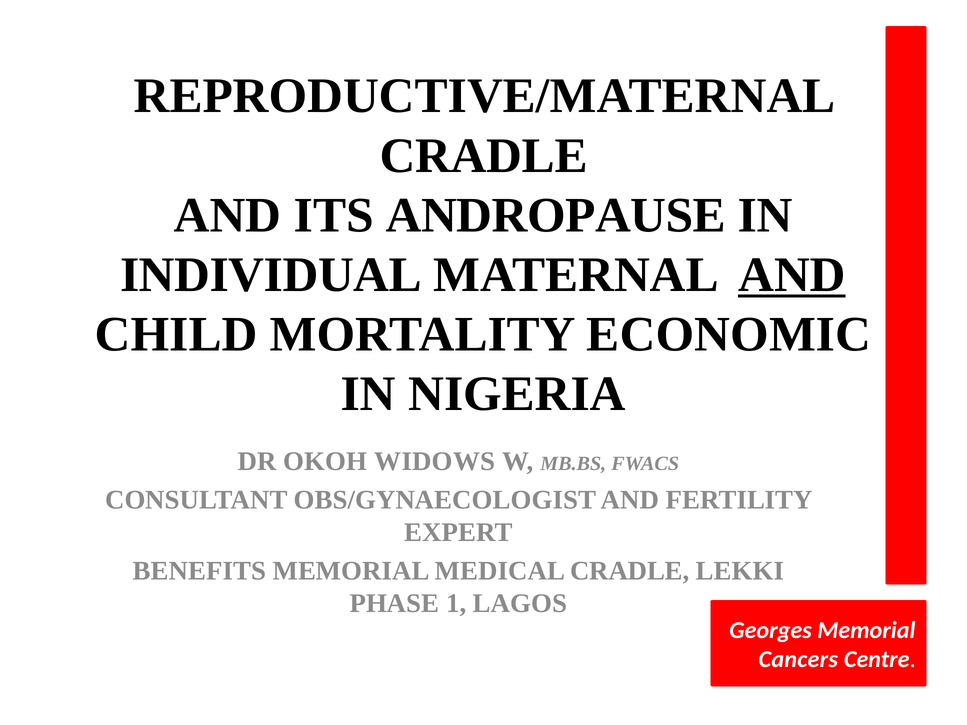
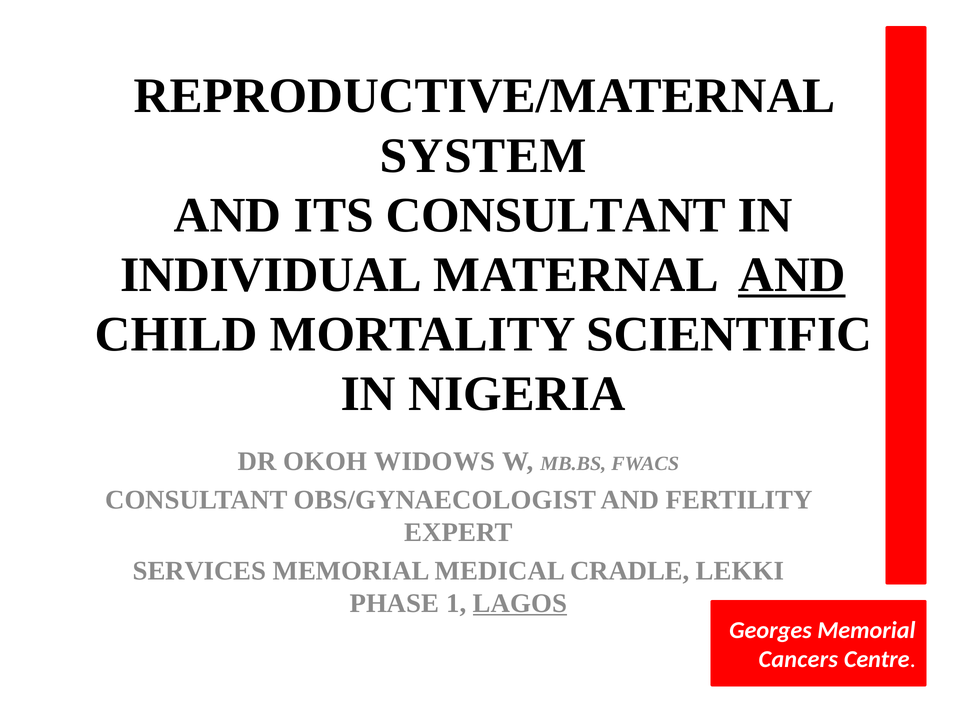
CRADLE at (484, 156): CRADLE -> SYSTEM
ITS ANDROPAUSE: ANDROPAUSE -> CONSULTANT
ECONOMIC: ECONOMIC -> SCIENTIFIC
BENEFITS: BENEFITS -> SERVICES
LAGOS underline: none -> present
